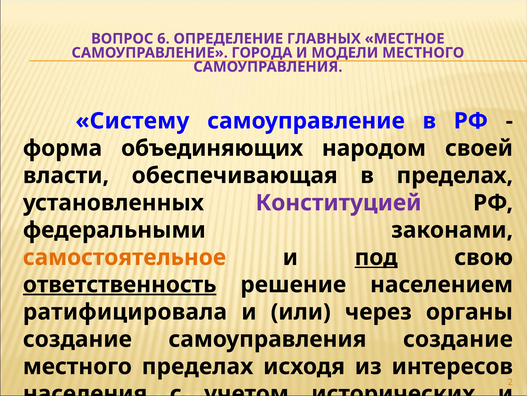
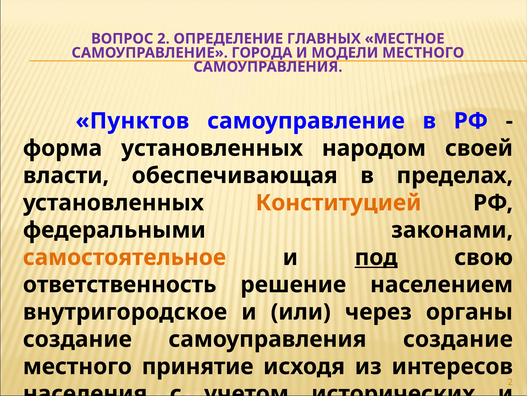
ВОПРОС 6: 6 -> 2
Систему: Систему -> Пунктов
форма объединяющих: объединяющих -> установленных
Конституцией colour: purple -> orange
ответственность underline: present -> none
ратифицировала: ратифицировала -> внутригородское
местного пределах: пределах -> принятие
